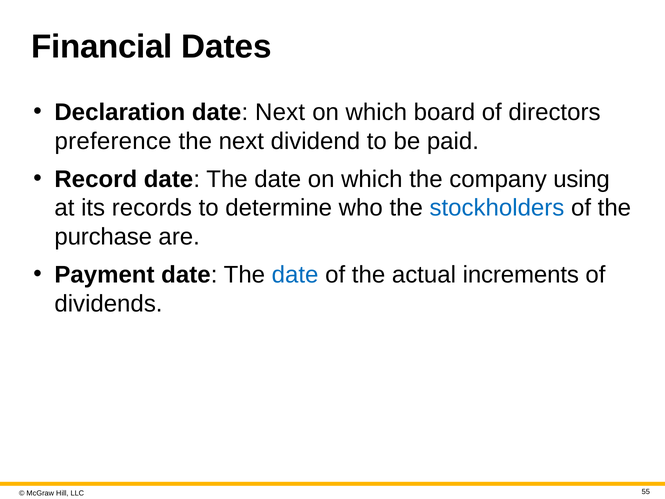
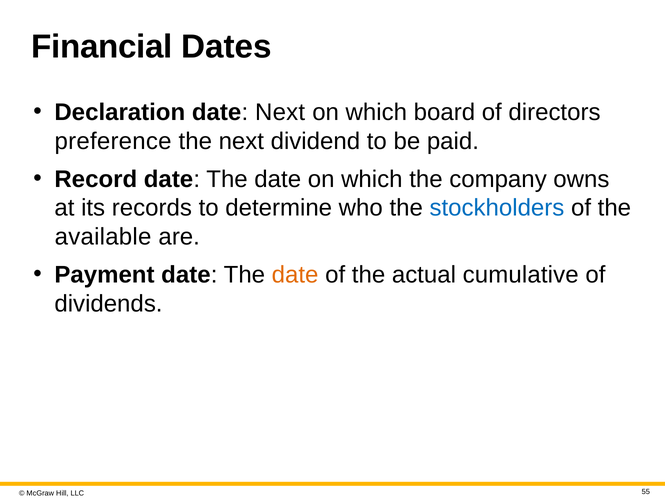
using: using -> owns
purchase: purchase -> available
date at (295, 275) colour: blue -> orange
increments: increments -> cumulative
